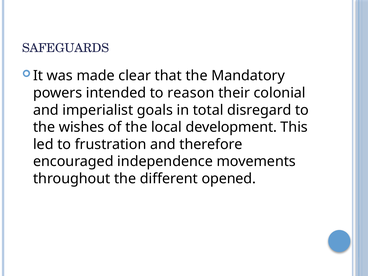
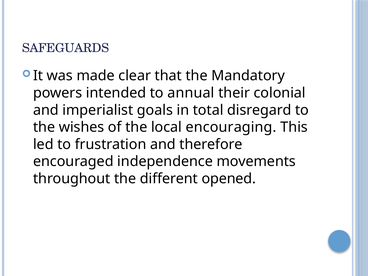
reason: reason -> annual
development: development -> encouraging
